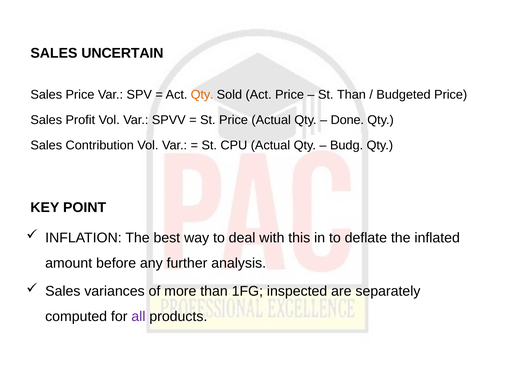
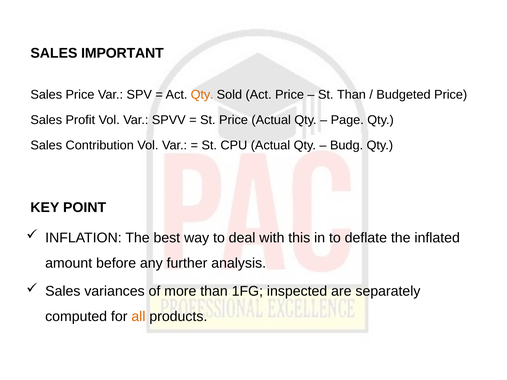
UNCERTAIN: UNCERTAIN -> IMPORTANT
Done: Done -> Page
all colour: purple -> orange
